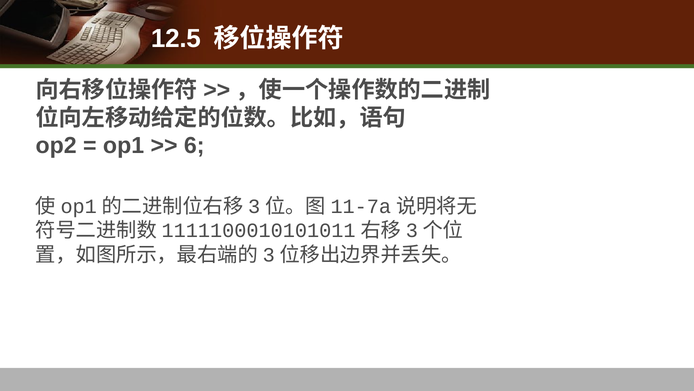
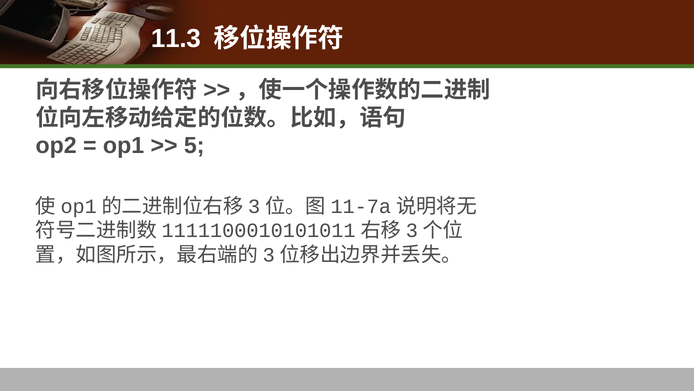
12.5: 12.5 -> 11.3
6: 6 -> 5
